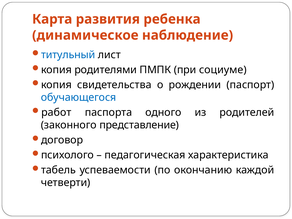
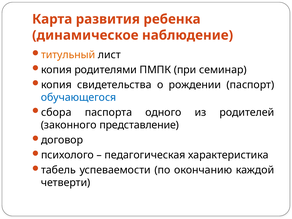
титульный colour: blue -> orange
социуме: социуме -> семинар
работ: работ -> сбора
